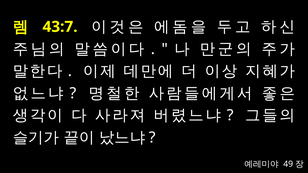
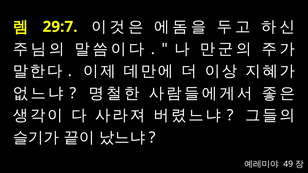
43:7: 43:7 -> 29:7
